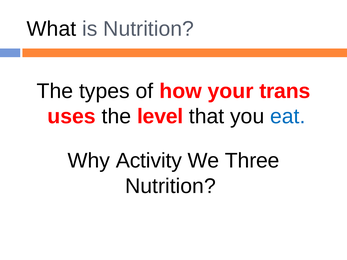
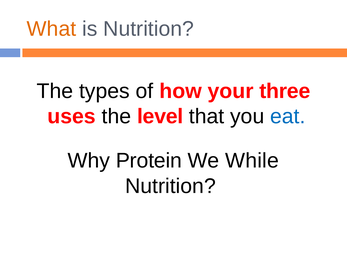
What colour: black -> orange
trans: trans -> three
Activity: Activity -> Protein
Three: Three -> While
